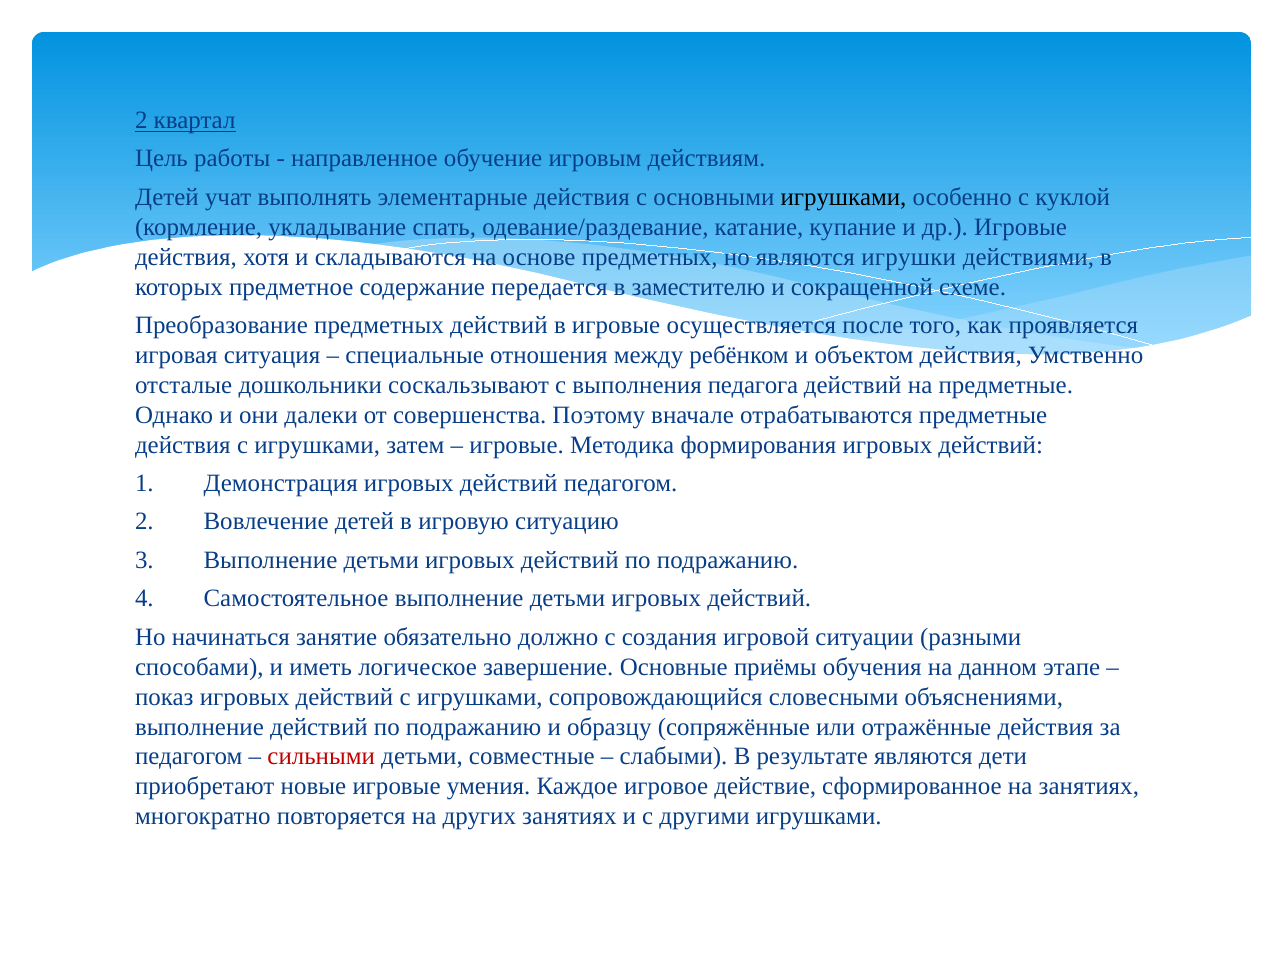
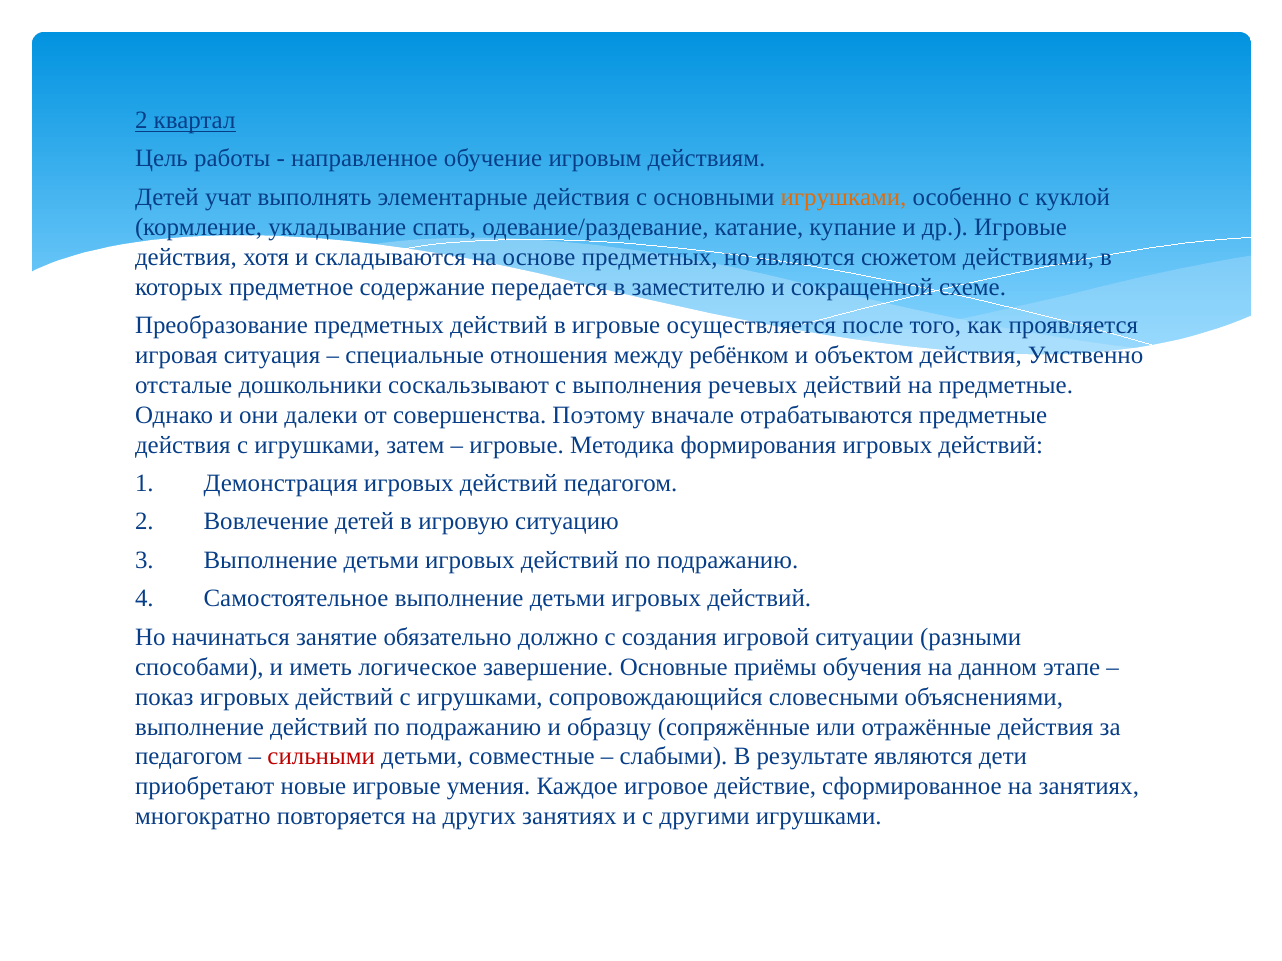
игрушками at (843, 197) colour: black -> orange
игрушки: игрушки -> сюжетом
педагога: педагога -> речевых
